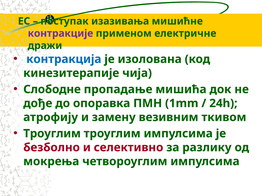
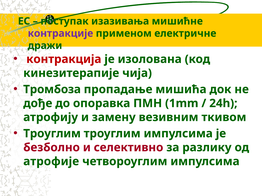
контракција colour: blue -> red
Слободне: Слободне -> Тромбоза
мокрења: мокрења -> атрофије
